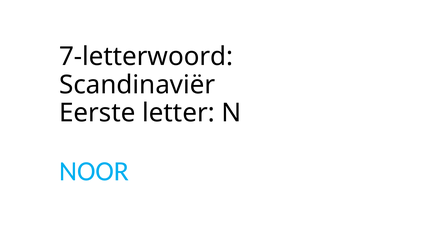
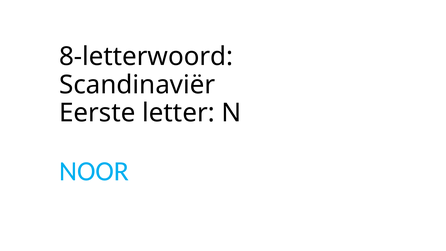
7-letterwoord: 7-letterwoord -> 8-letterwoord
